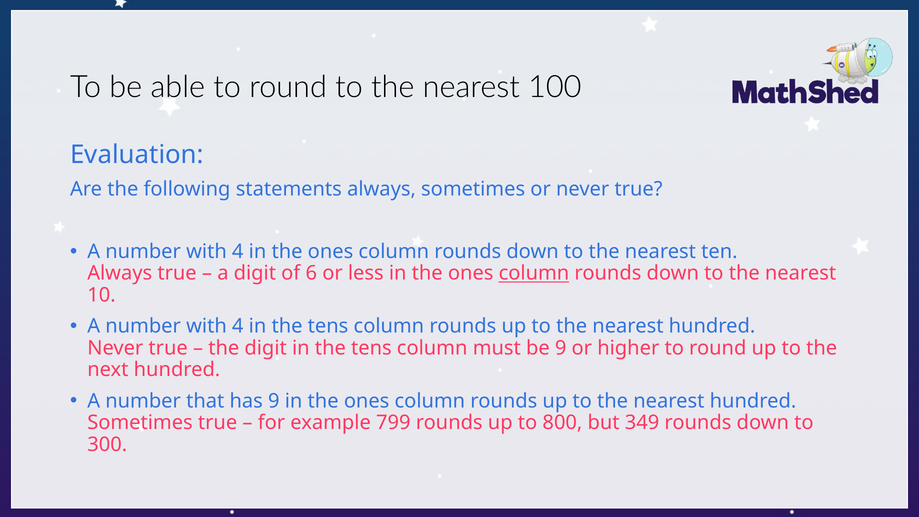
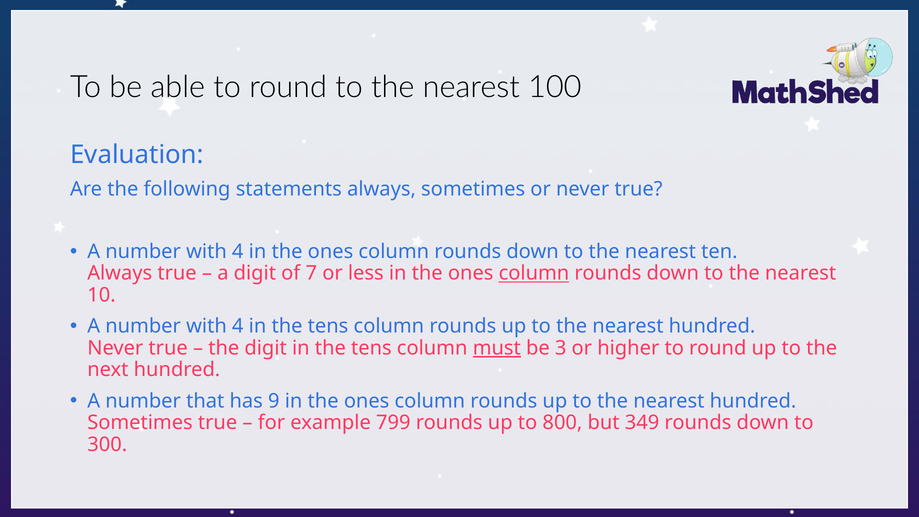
6: 6 -> 7
must underline: none -> present
be 9: 9 -> 3
